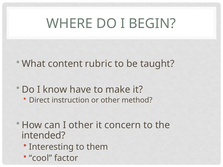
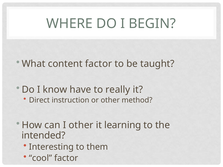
content rubric: rubric -> factor
make: make -> really
concern: concern -> learning
